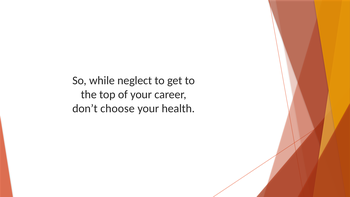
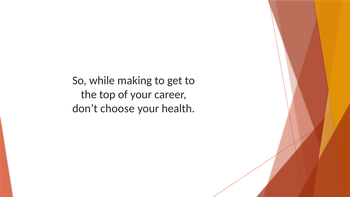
neglect: neglect -> making
